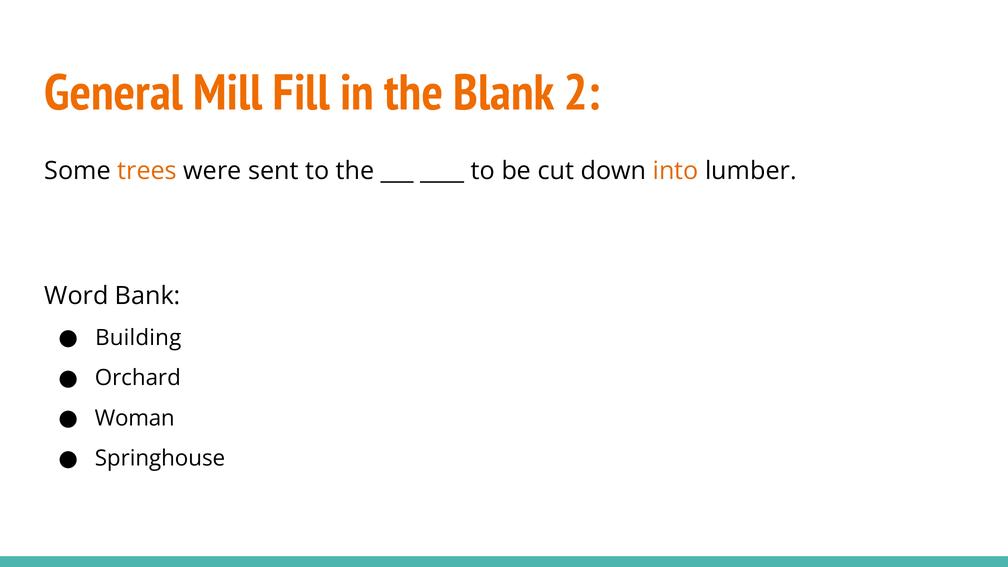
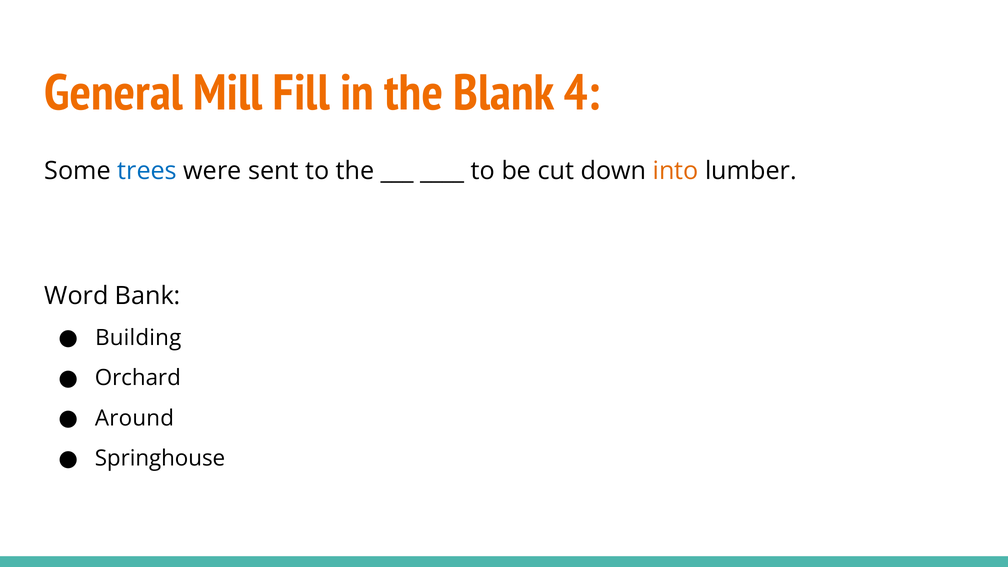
2: 2 -> 4
trees colour: orange -> blue
Woman: Woman -> Around
